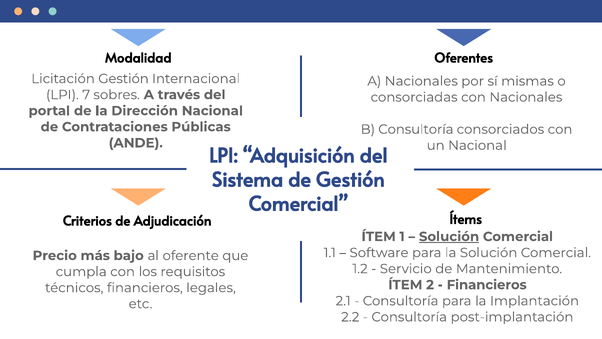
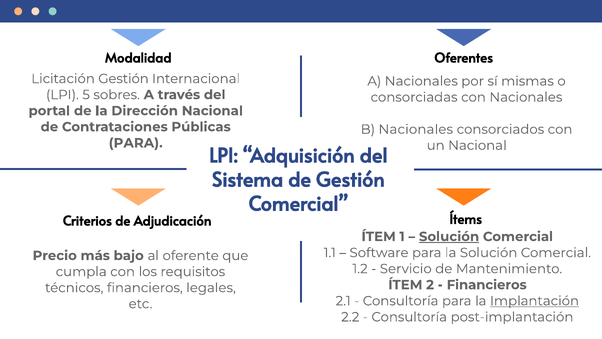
7: 7 -> 5
B Consultoría: Consultoría -> Nacionales
ANDE at (136, 143): ANDE -> PARA
Implantación underline: none -> present
